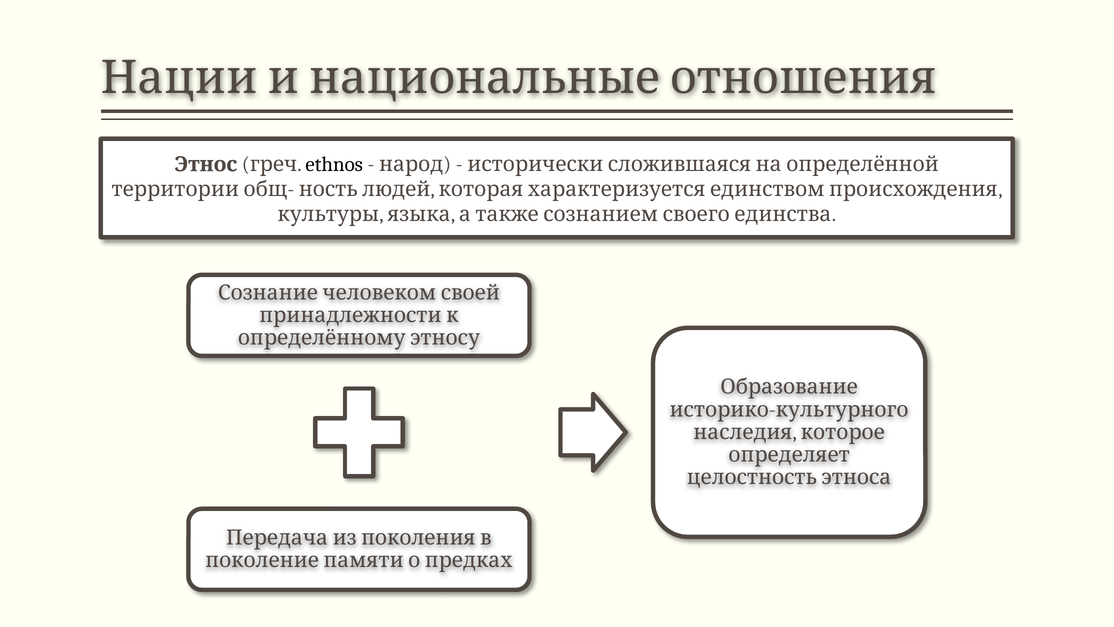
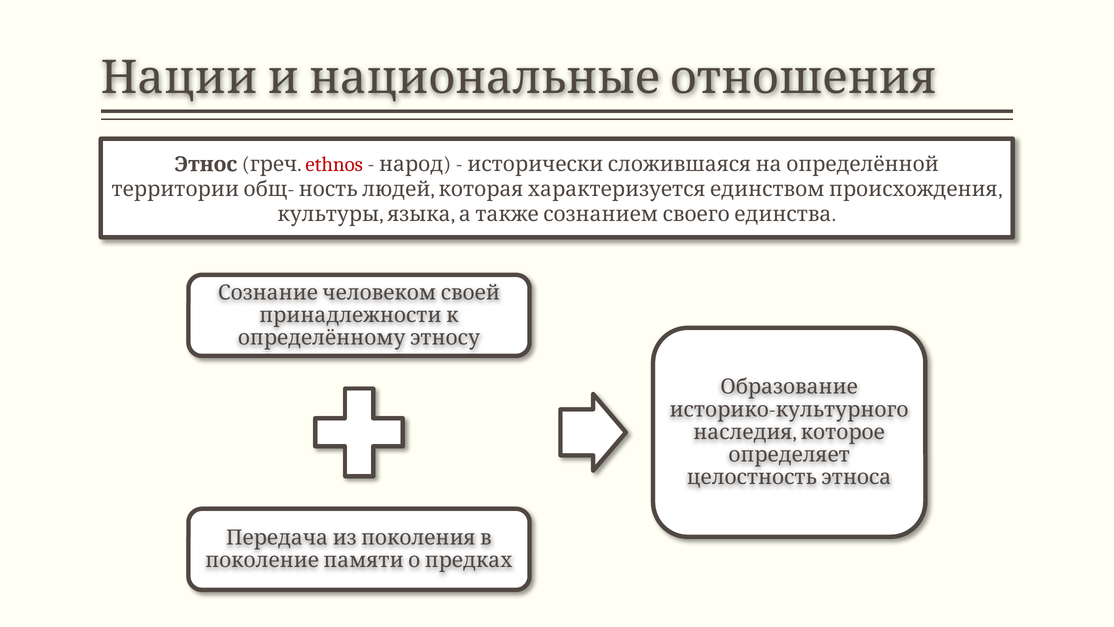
ethnos colour: black -> red
